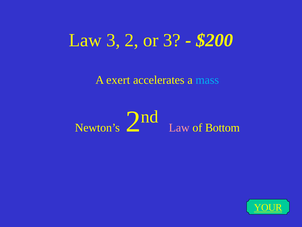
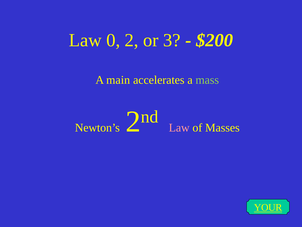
Law 3: 3 -> 0
exert: exert -> main
mass colour: light blue -> light green
Bottom: Bottom -> Masses
